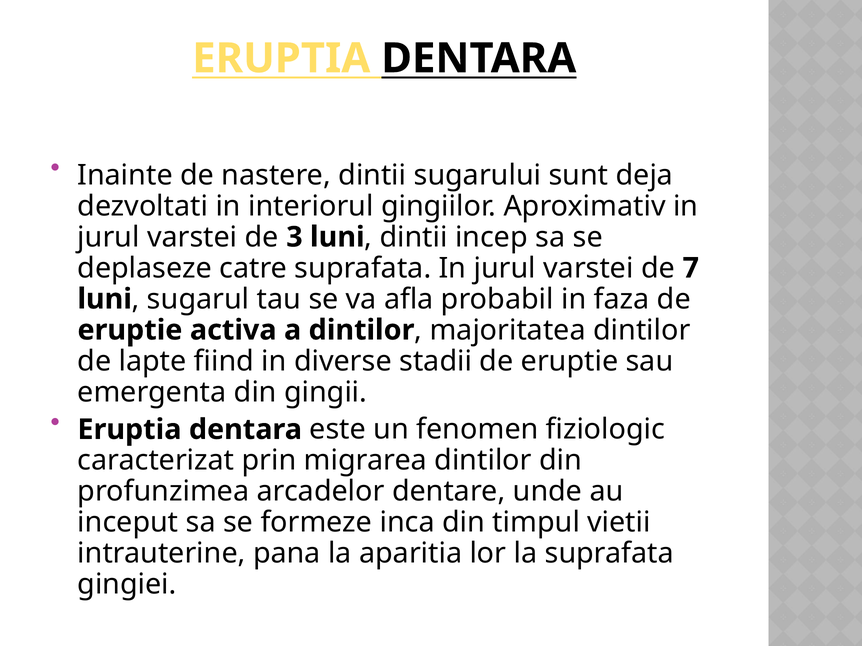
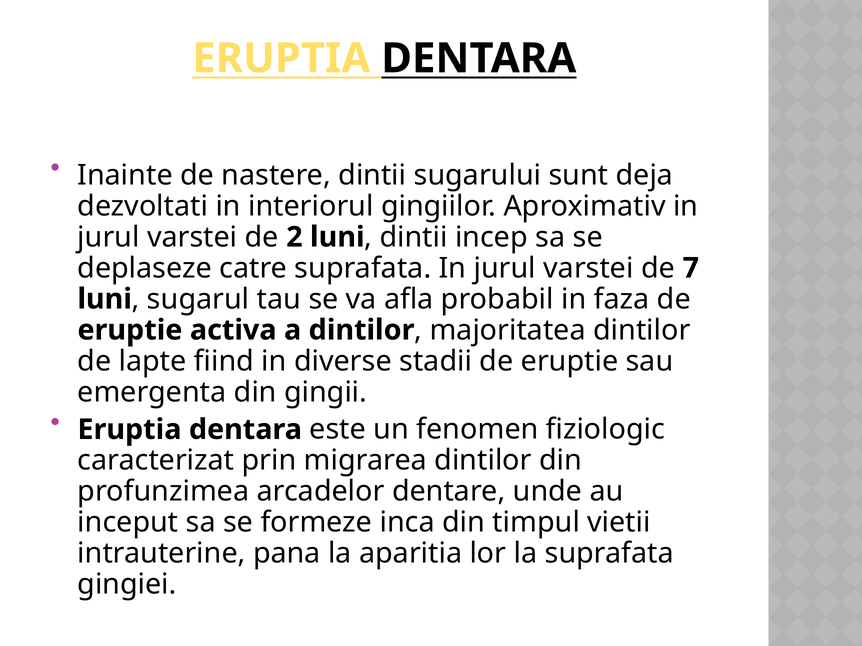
3: 3 -> 2
